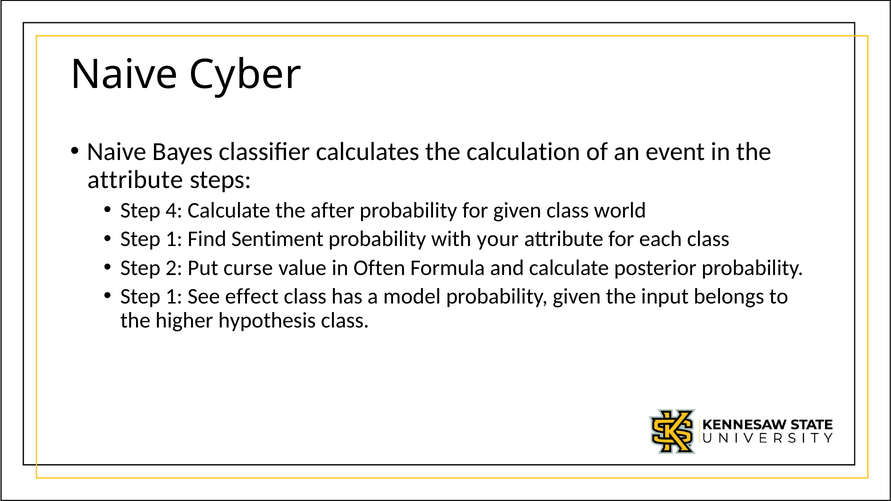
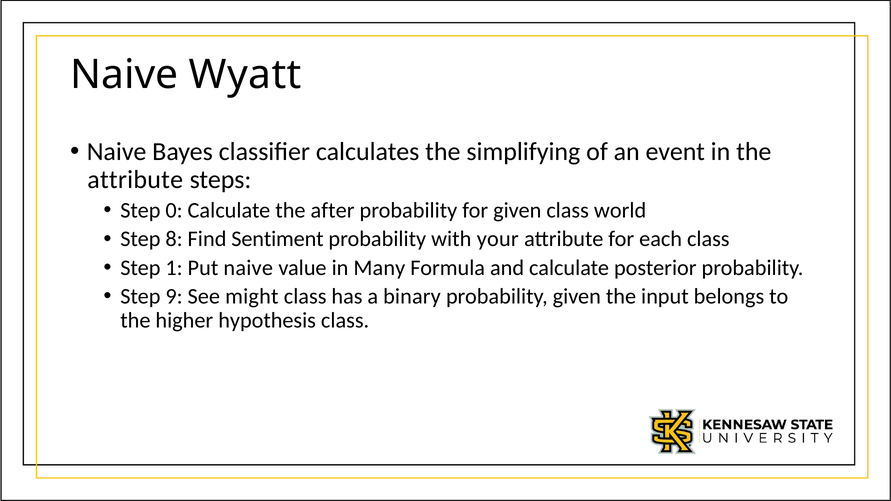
Cyber: Cyber -> Wyatt
calculation: calculation -> simplifying
4: 4 -> 0
1 at (174, 239): 1 -> 8
2: 2 -> 1
Put curse: curse -> naive
Often: Often -> Many
1 at (174, 297): 1 -> 9
effect: effect -> might
model: model -> binary
